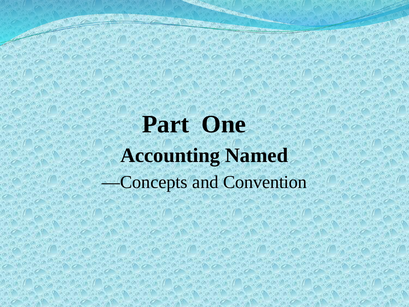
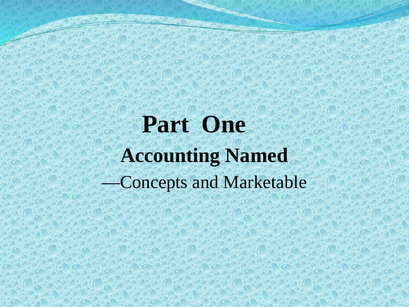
Convention: Convention -> Marketable
